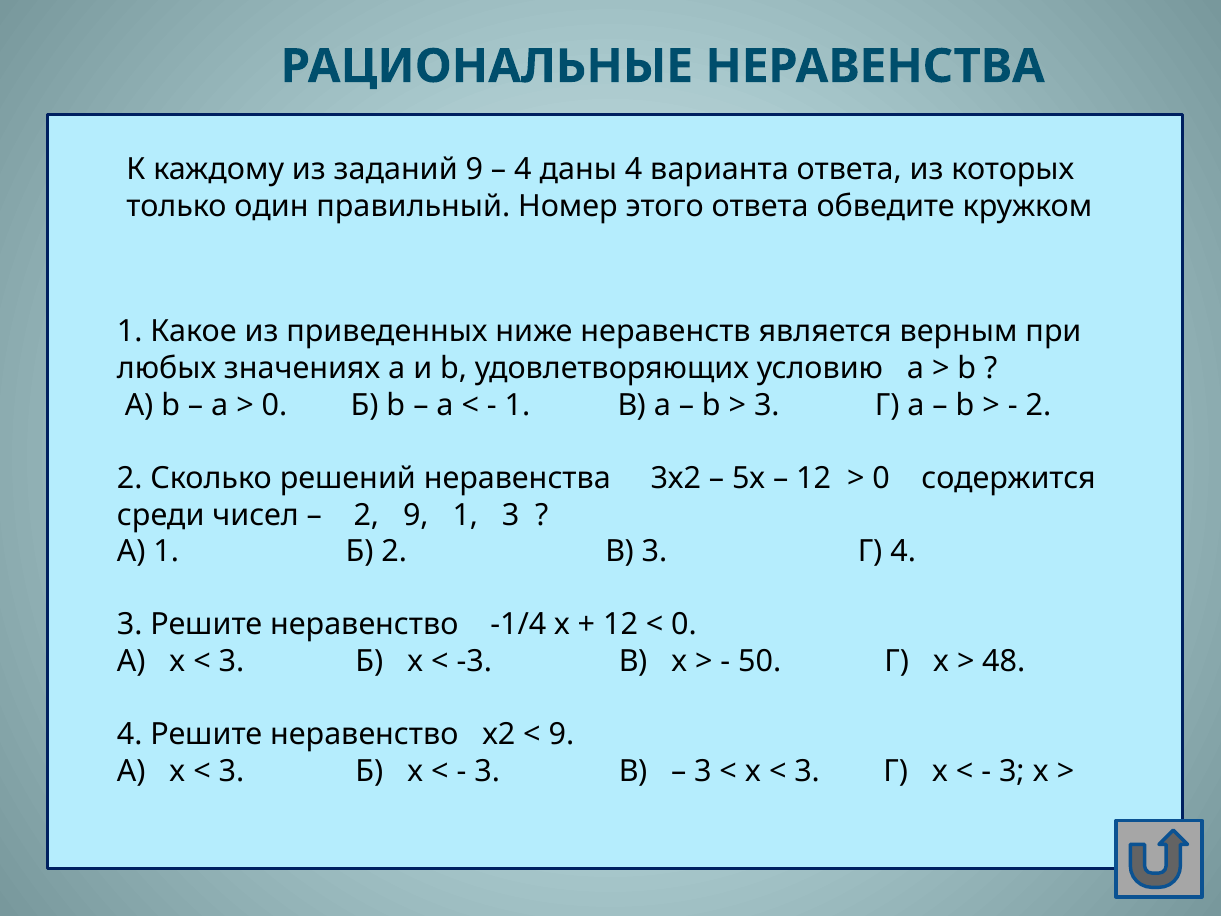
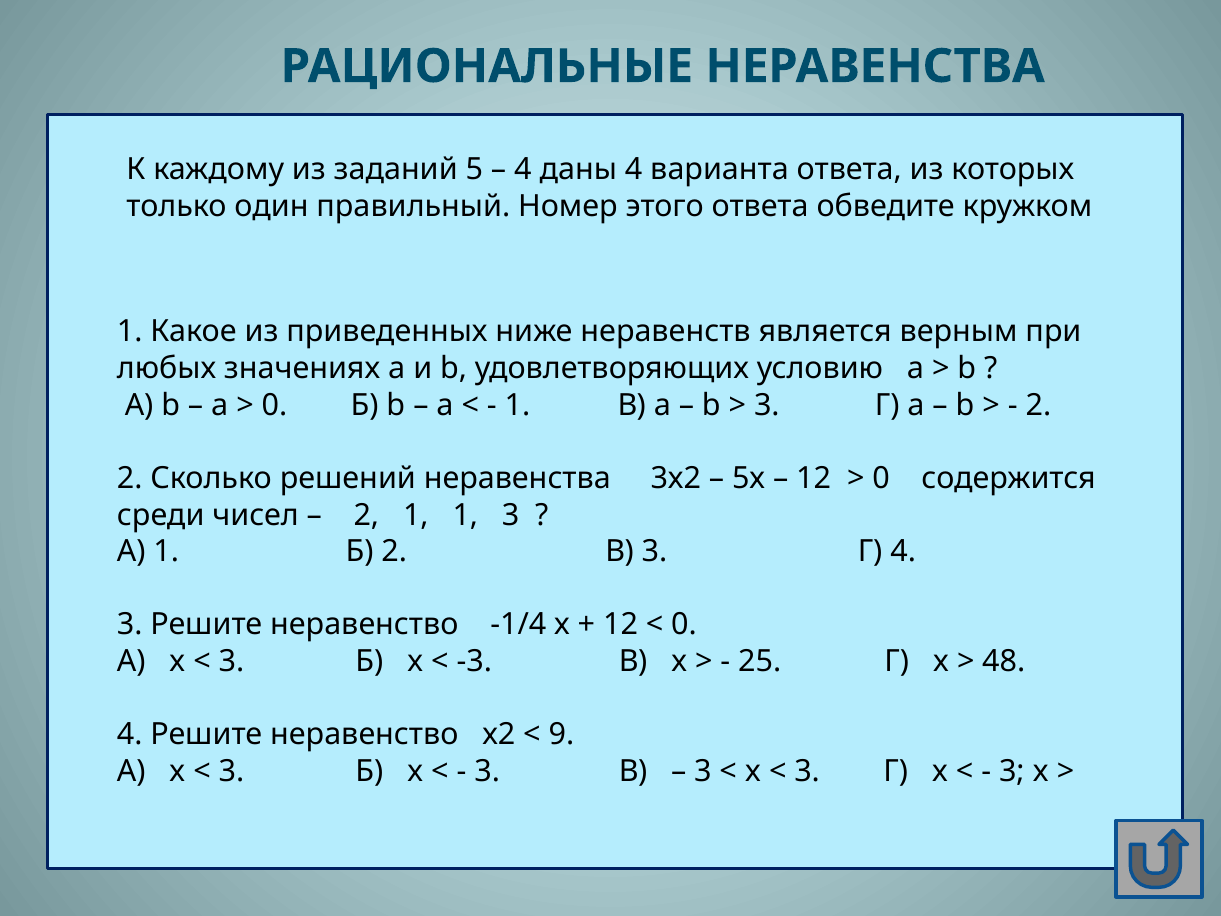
заданий 9: 9 -> 5
2 9: 9 -> 1
50: 50 -> 25
